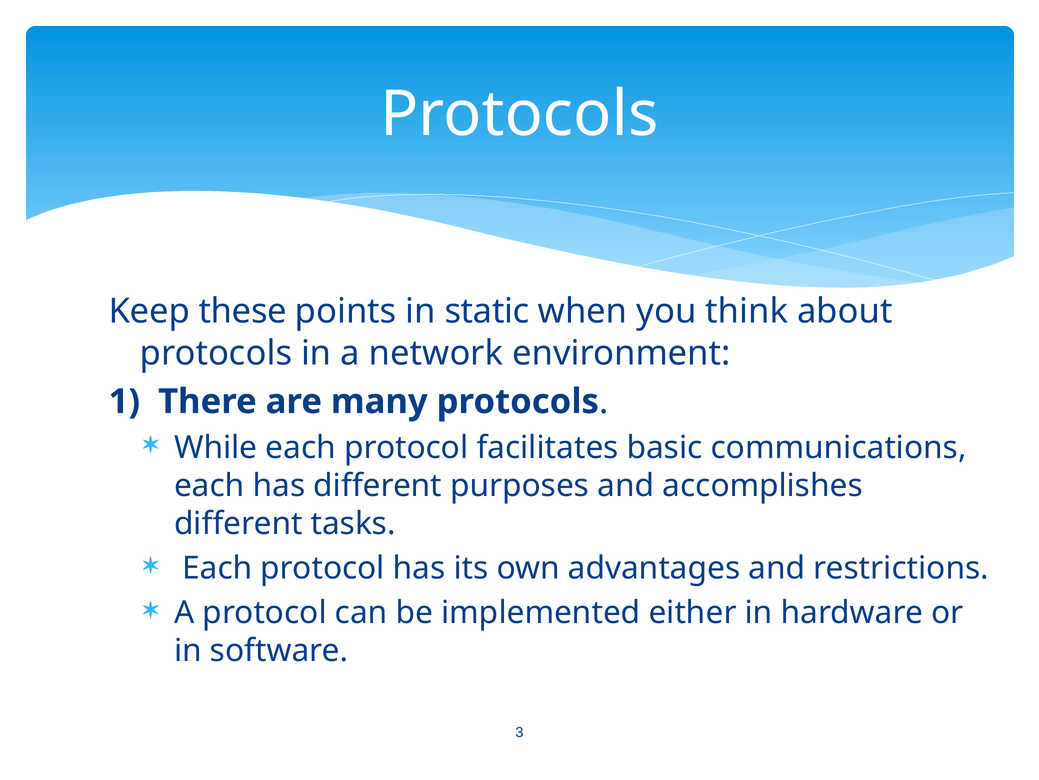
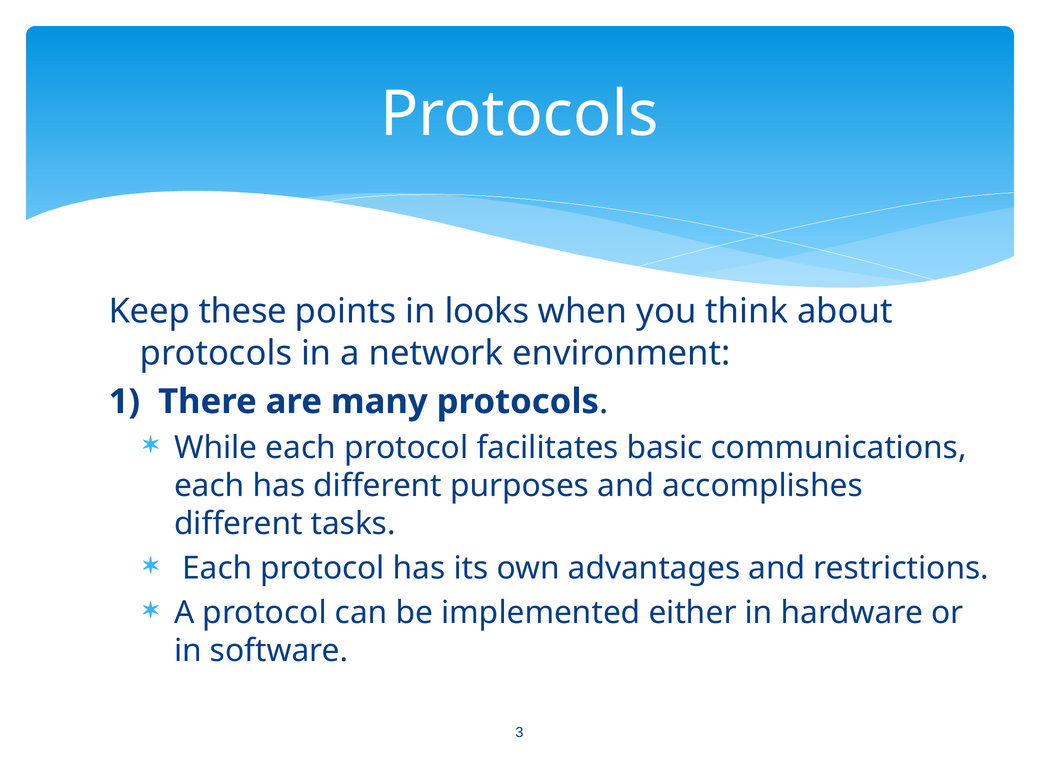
static: static -> looks
